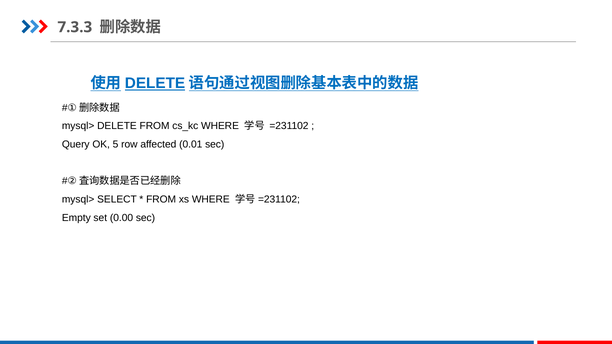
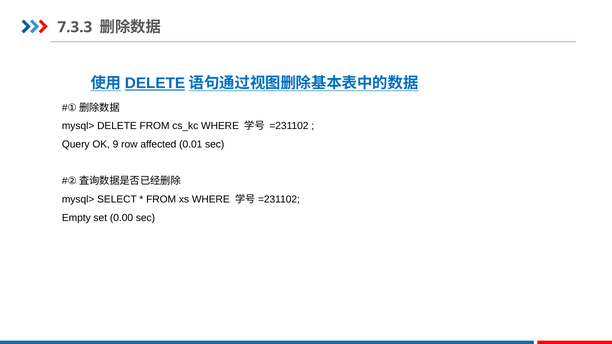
5: 5 -> 9
